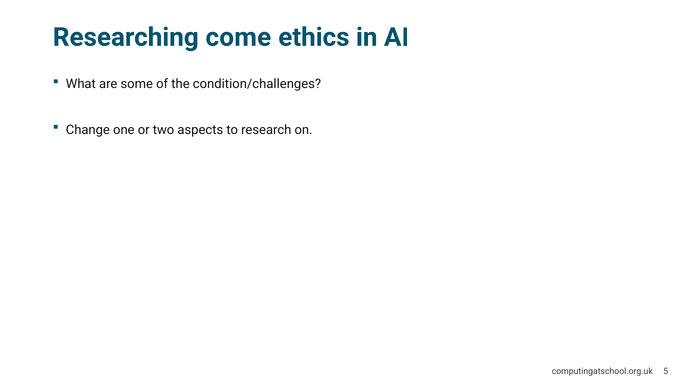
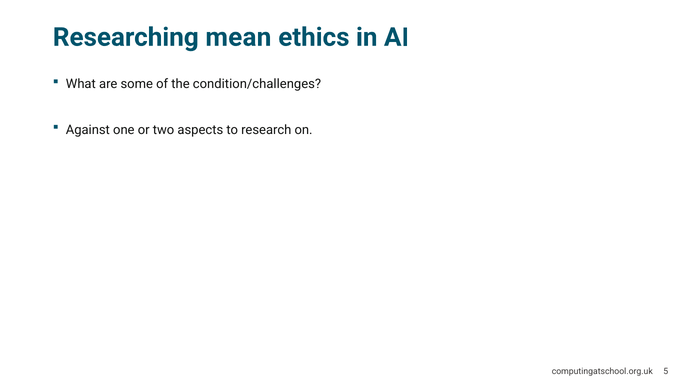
come: come -> mean
Change: Change -> Against
